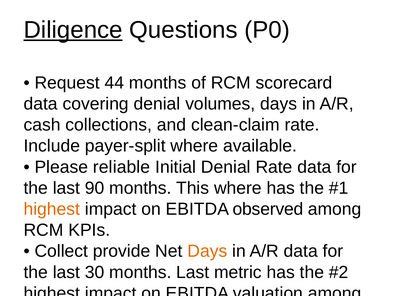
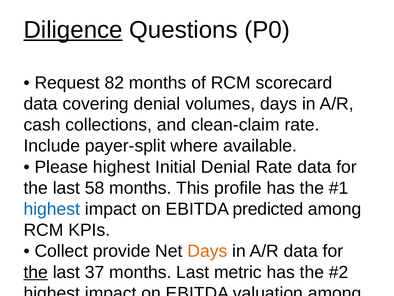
44: 44 -> 82
Please reliable: reliable -> highest
90: 90 -> 58
This where: where -> profile
highest at (52, 209) colour: orange -> blue
observed: observed -> predicted
the at (36, 272) underline: none -> present
30: 30 -> 37
